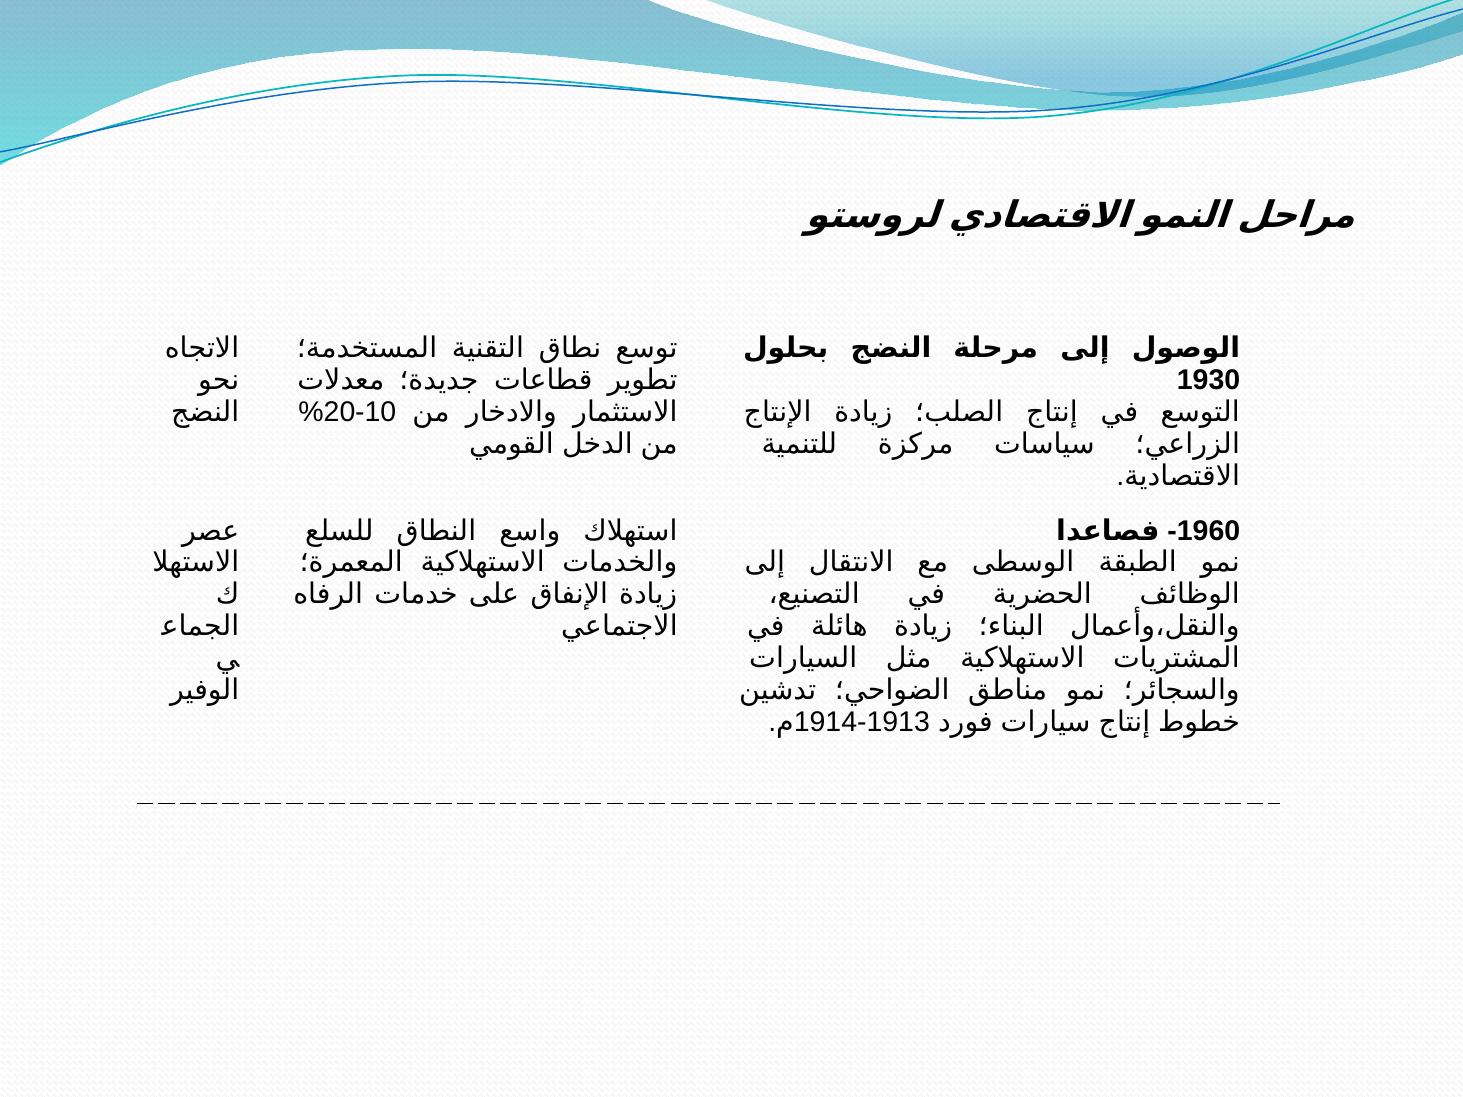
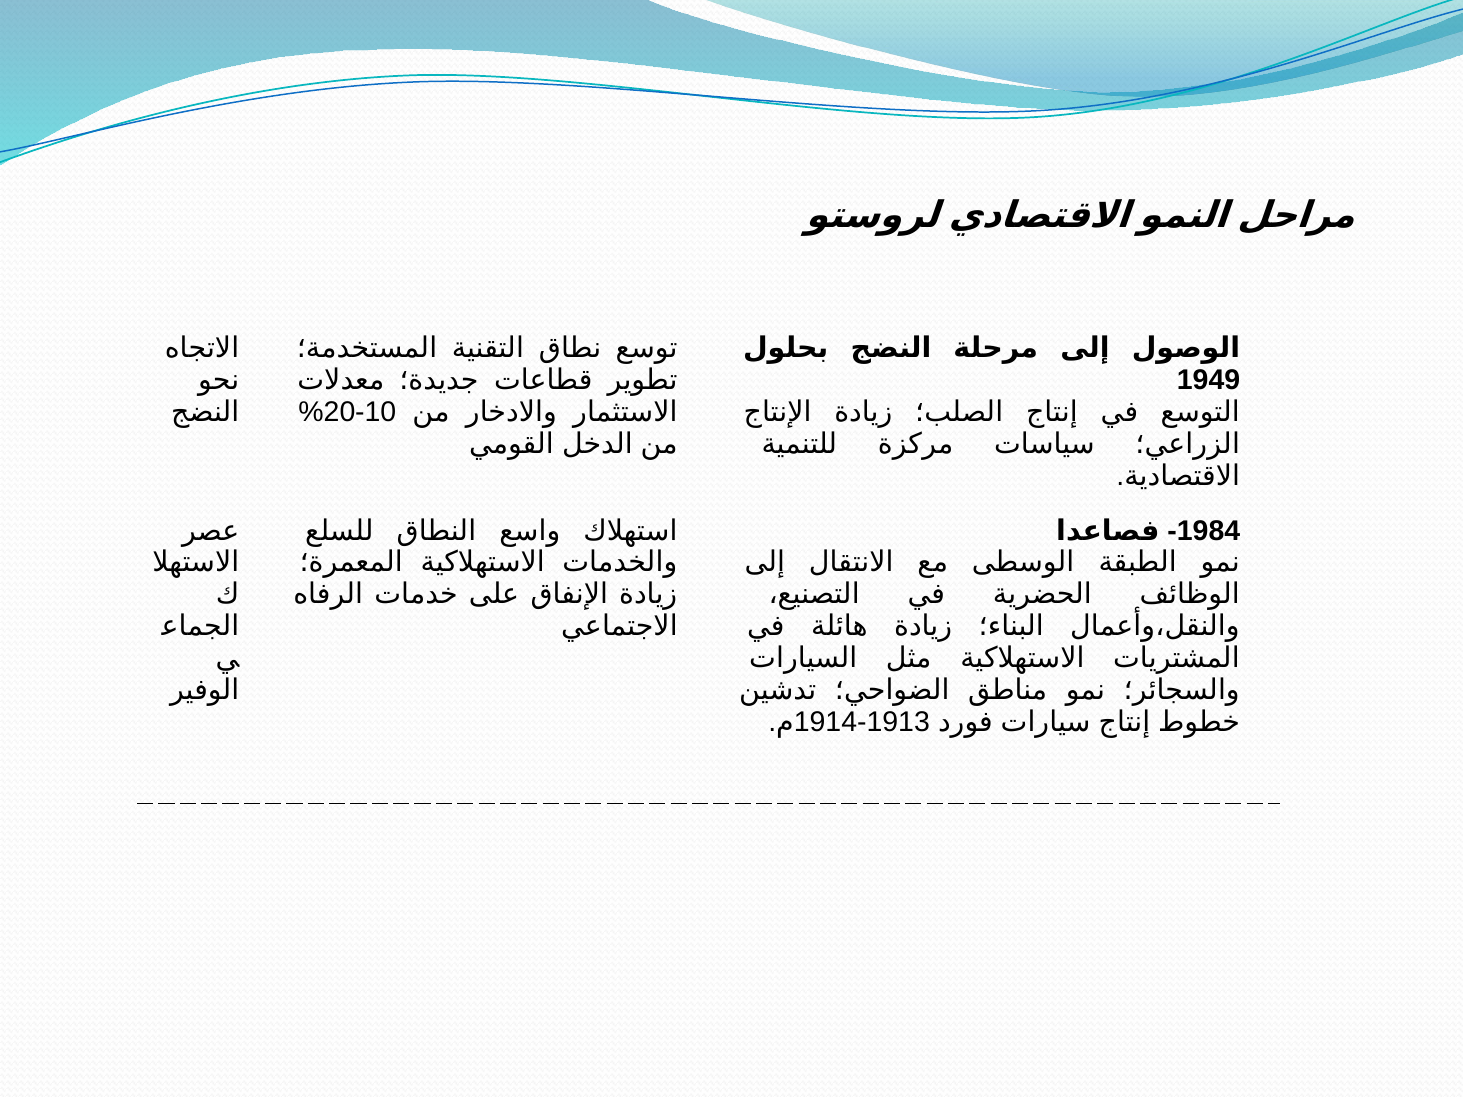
1930: 1930 -> 1949
1960: 1960 -> 1984
